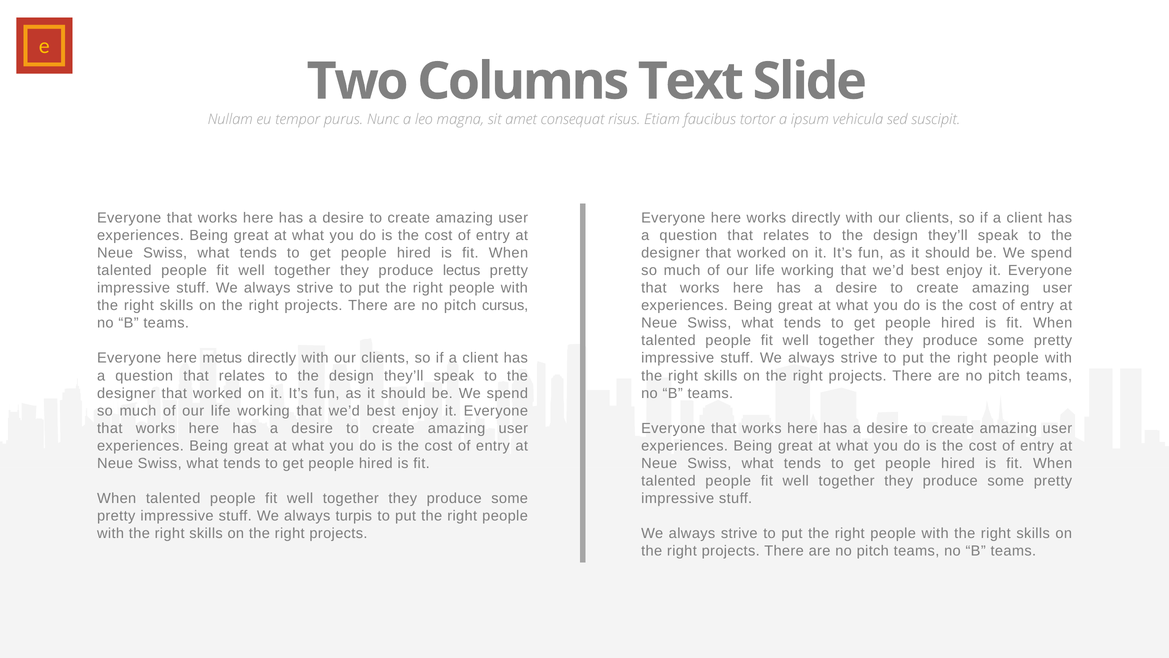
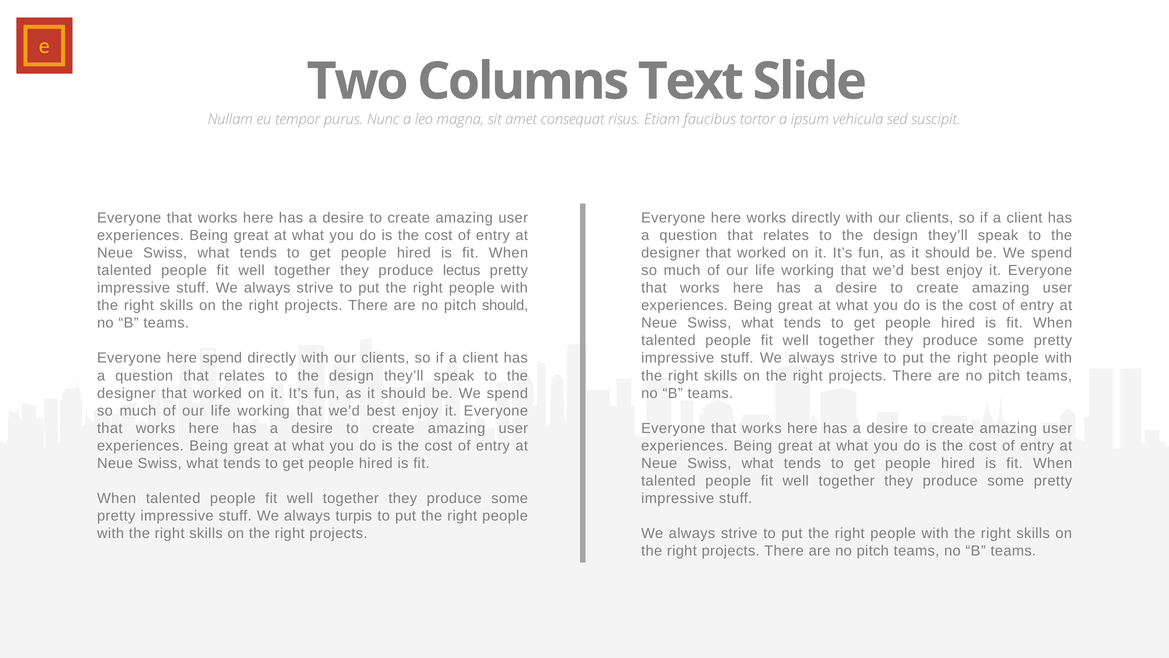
pitch cursus: cursus -> should
here metus: metus -> spend
